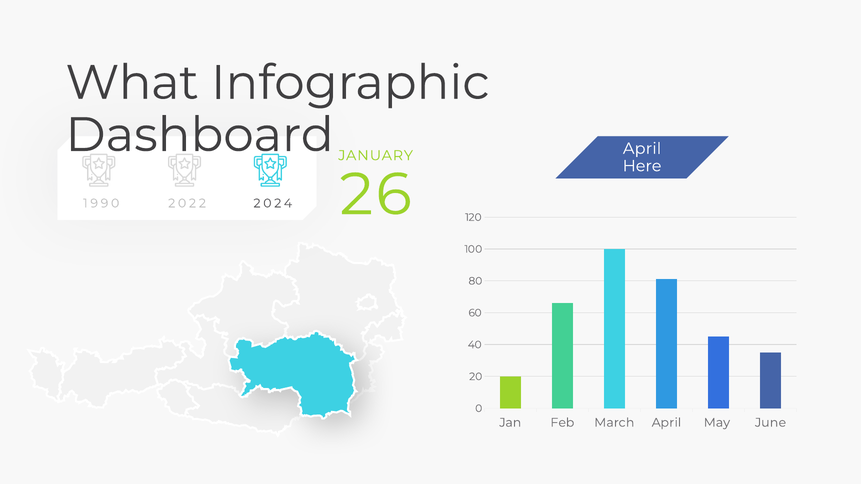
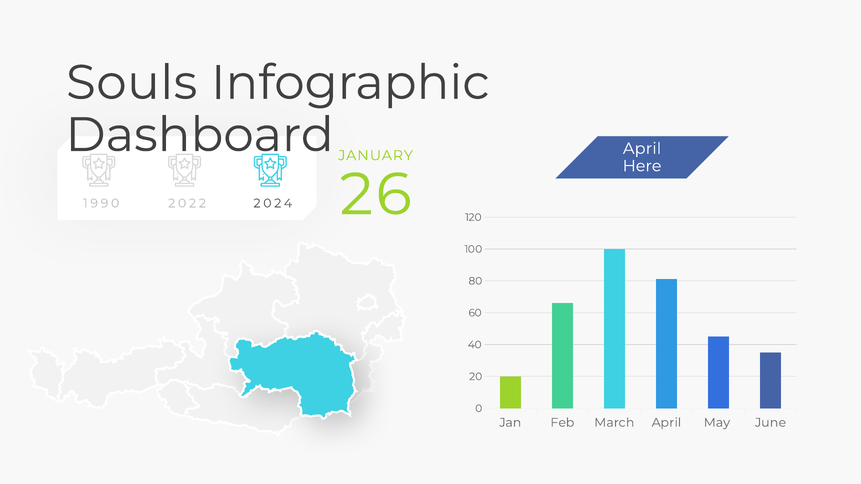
What: What -> Souls
